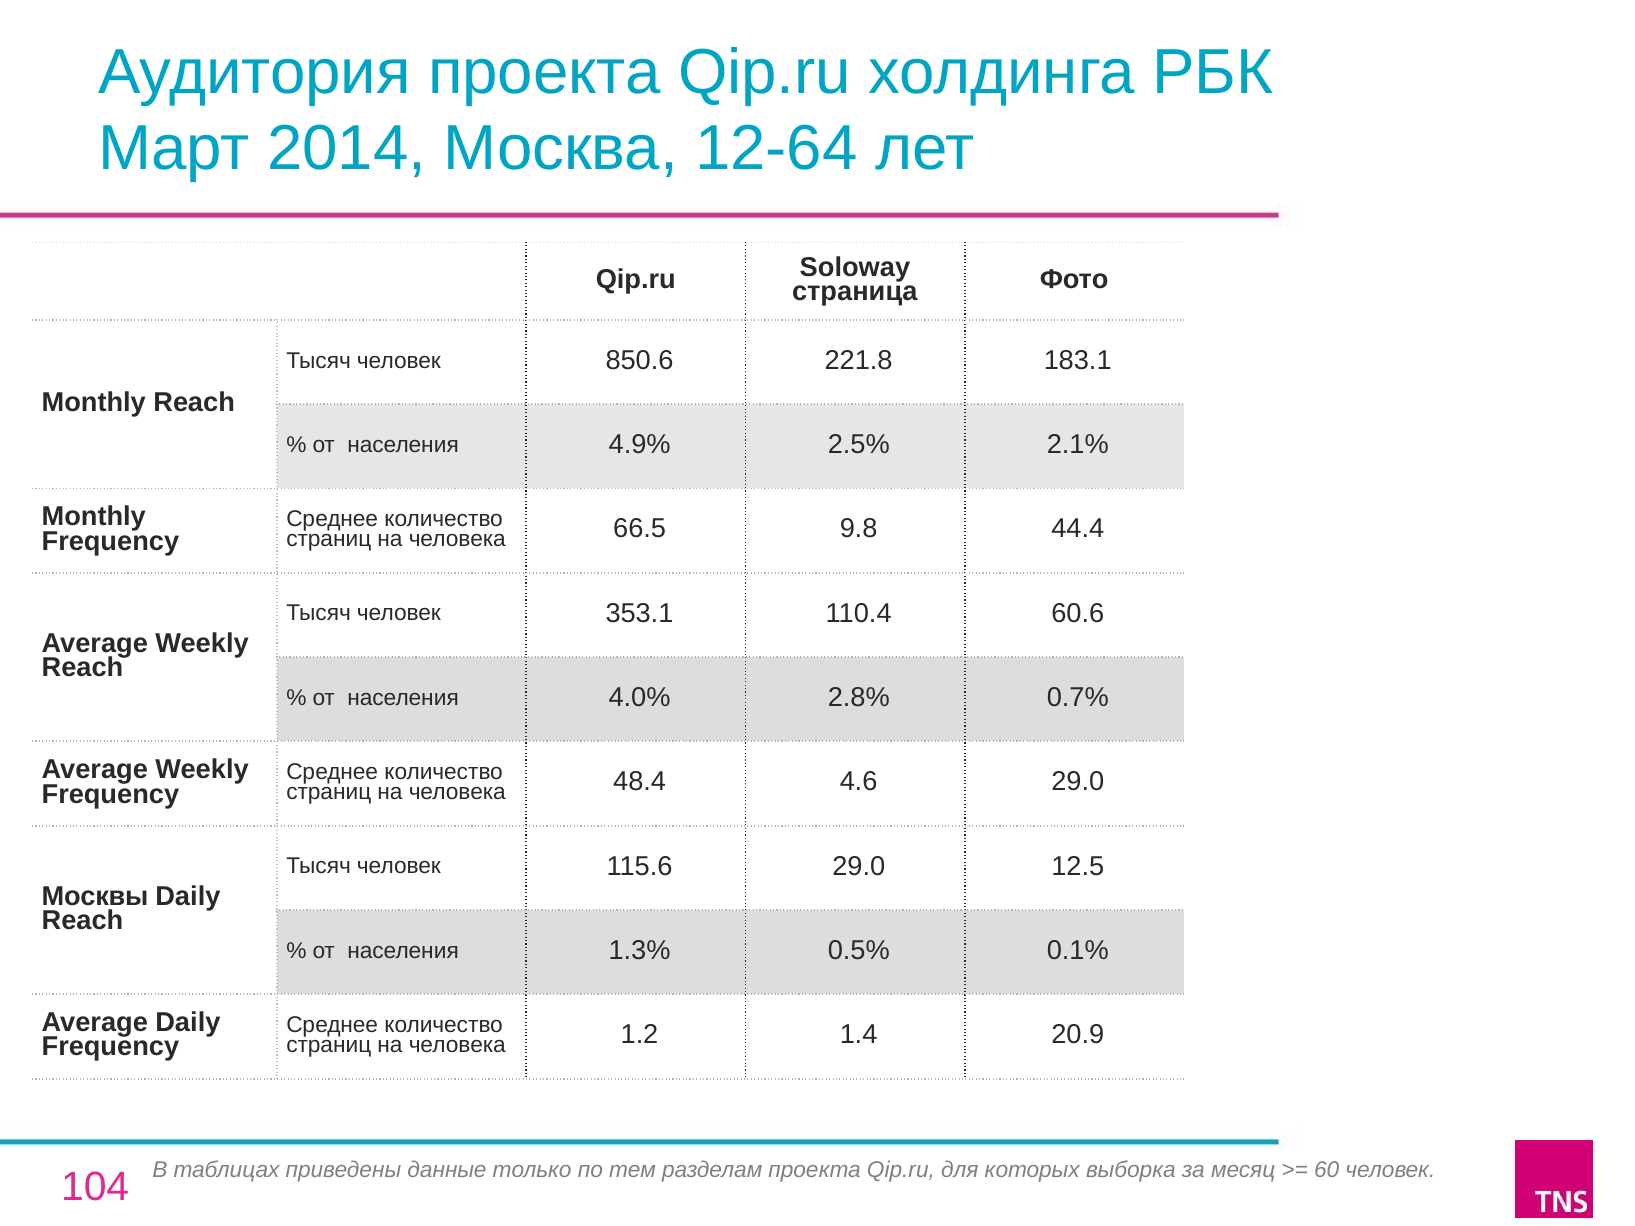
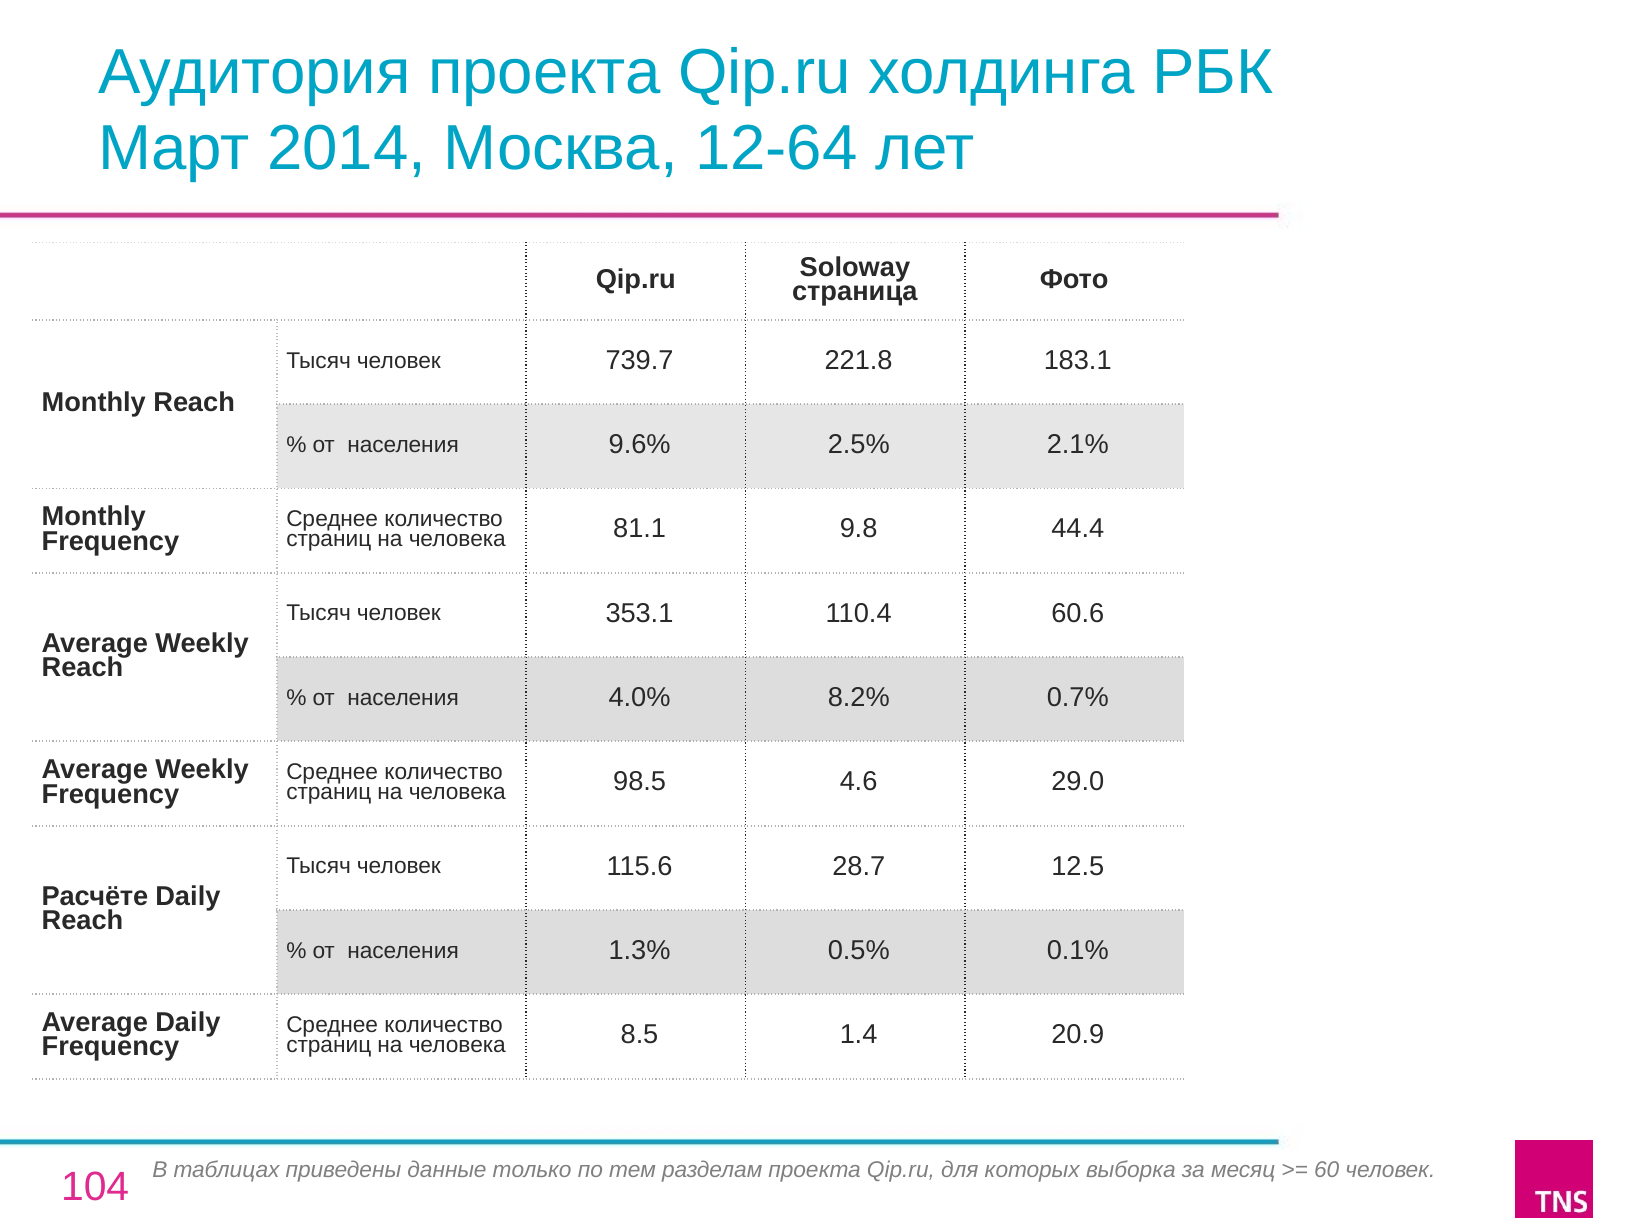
850.6: 850.6 -> 739.7
4.9%: 4.9% -> 9.6%
66.5: 66.5 -> 81.1
2.8%: 2.8% -> 8.2%
48.4: 48.4 -> 98.5
115.6 29.0: 29.0 -> 28.7
Москвы: Москвы -> Расчёте
1.2: 1.2 -> 8.5
